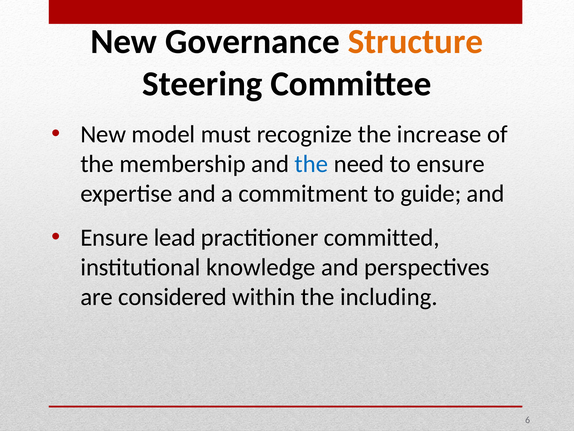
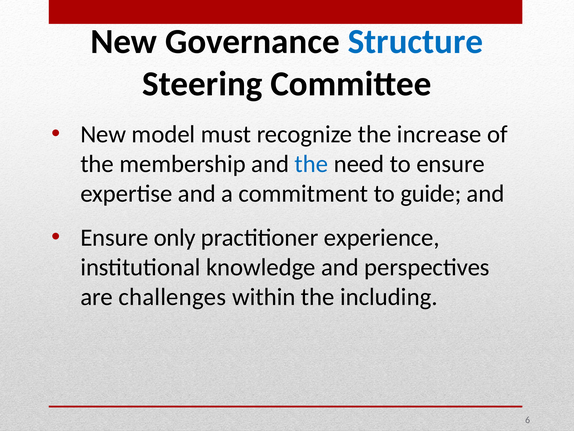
Structure colour: orange -> blue
lead: lead -> only
committed: committed -> experience
considered: considered -> challenges
